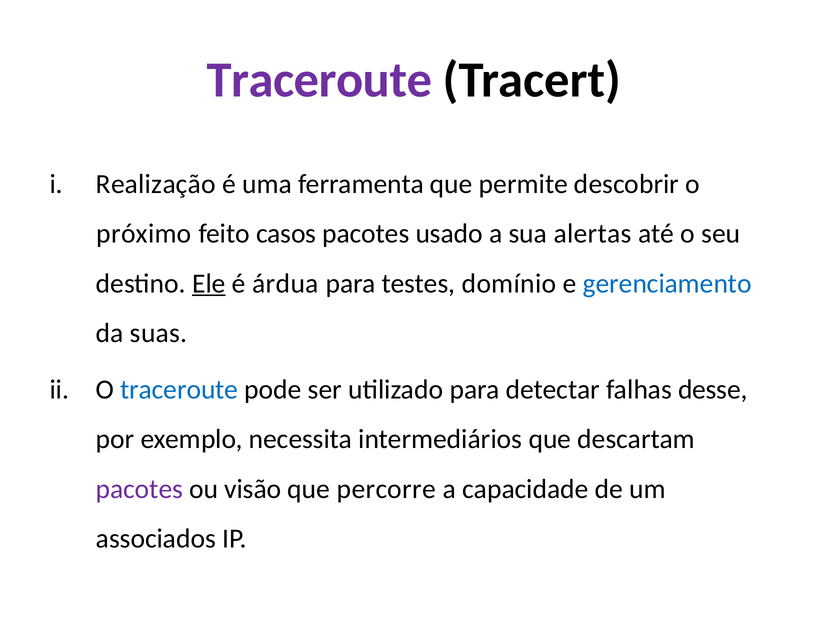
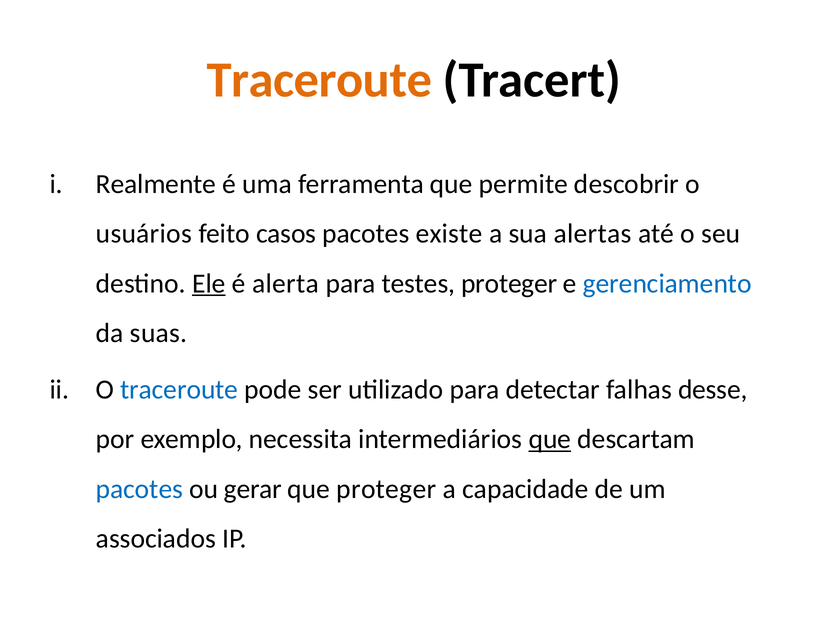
Traceroute at (319, 80) colour: purple -> orange
Realização: Realização -> Realmente
próximo: próximo -> usuários
usado: usado -> existe
árdua: árdua -> alerta
testes domínio: domínio -> proteger
que at (550, 439) underline: none -> present
pacotes at (139, 489) colour: purple -> blue
visão: visão -> gerar
que percorre: percorre -> proteger
